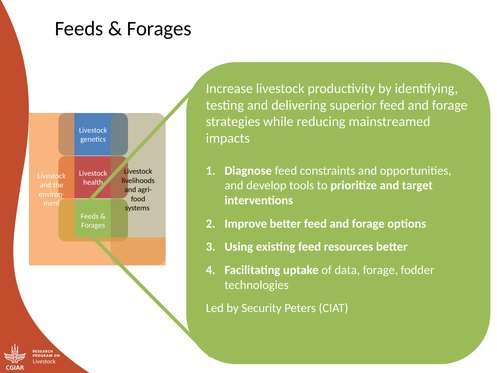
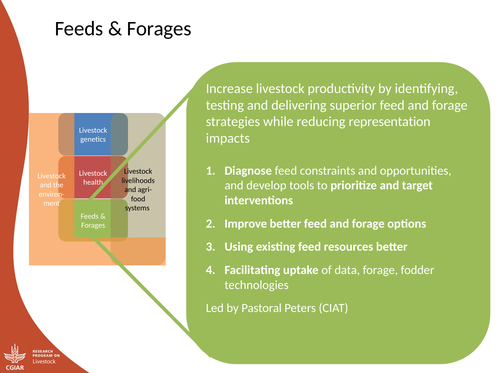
mainstreamed: mainstreamed -> representation
Security: Security -> Pastoral
